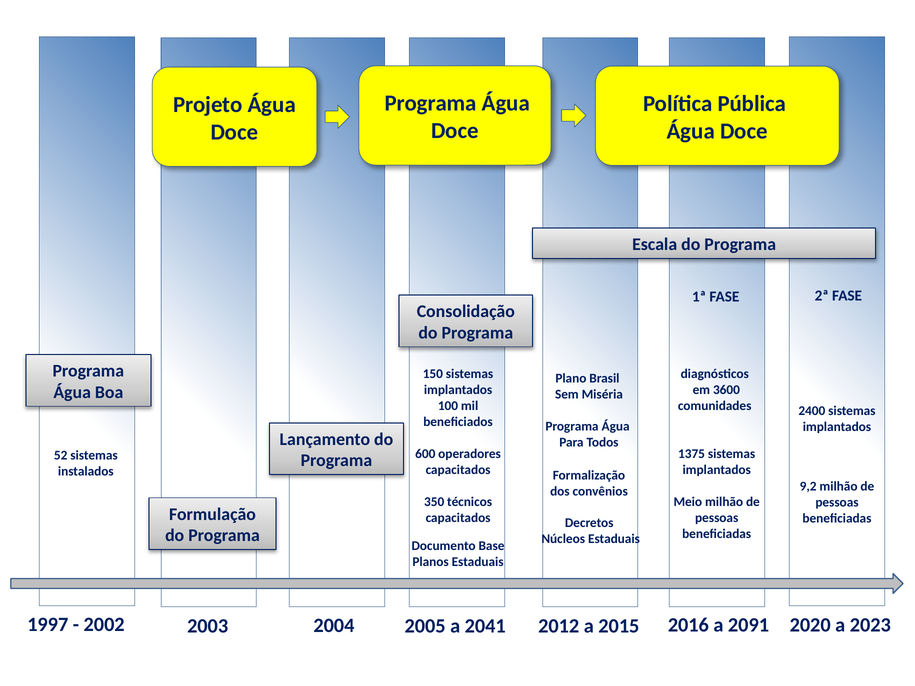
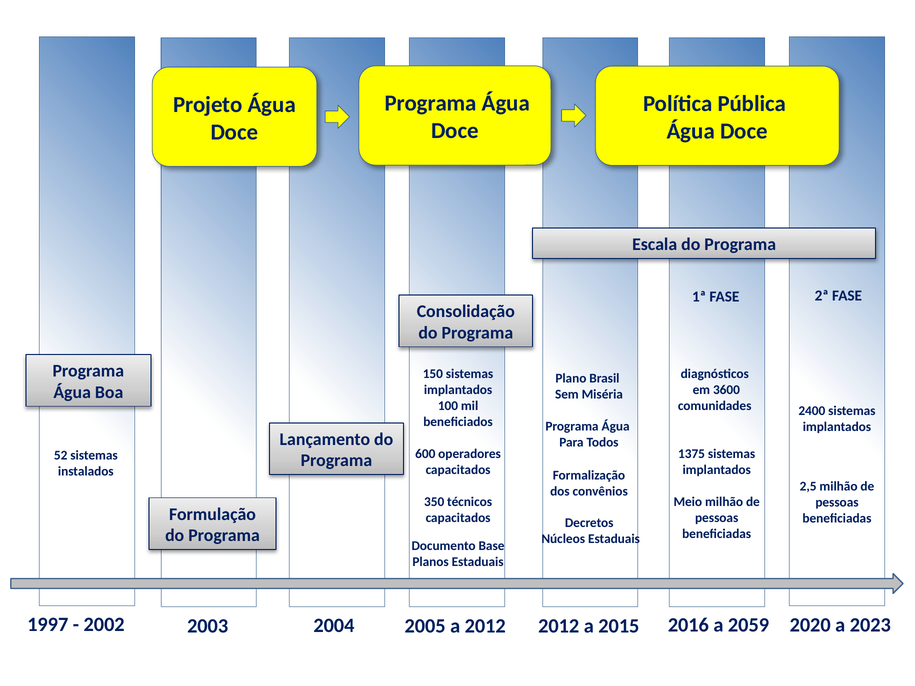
9,2: 9,2 -> 2,5
a 2041: 2041 -> 2012
2091: 2091 -> 2059
